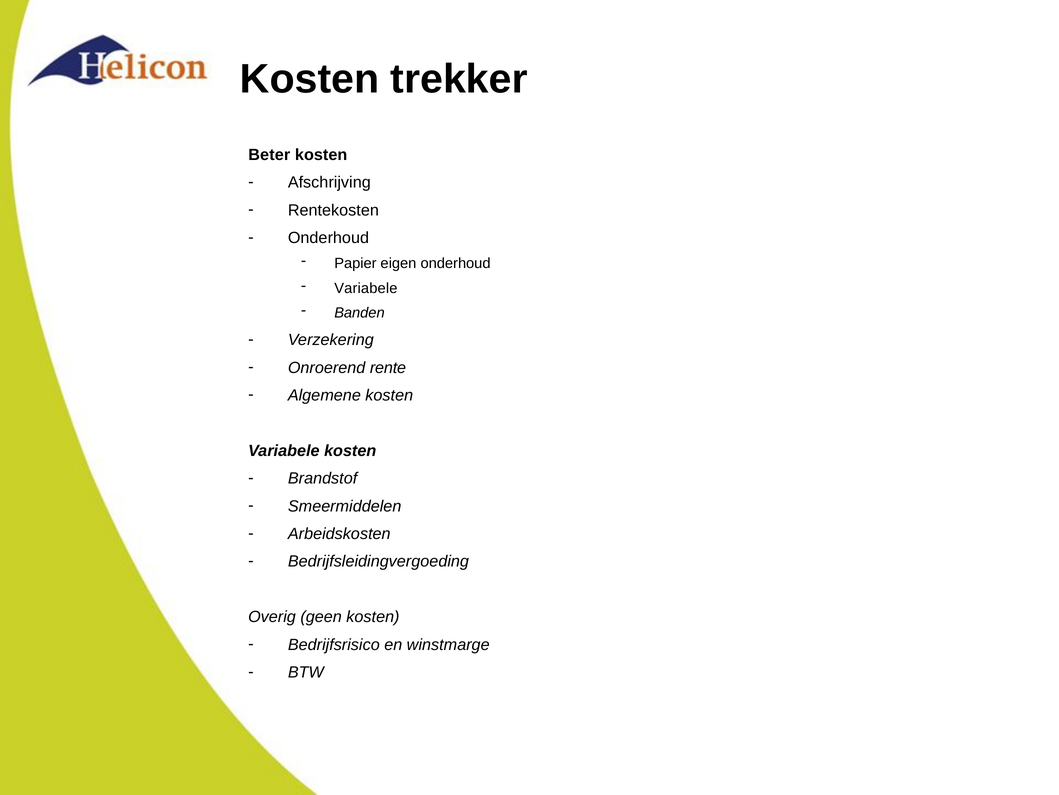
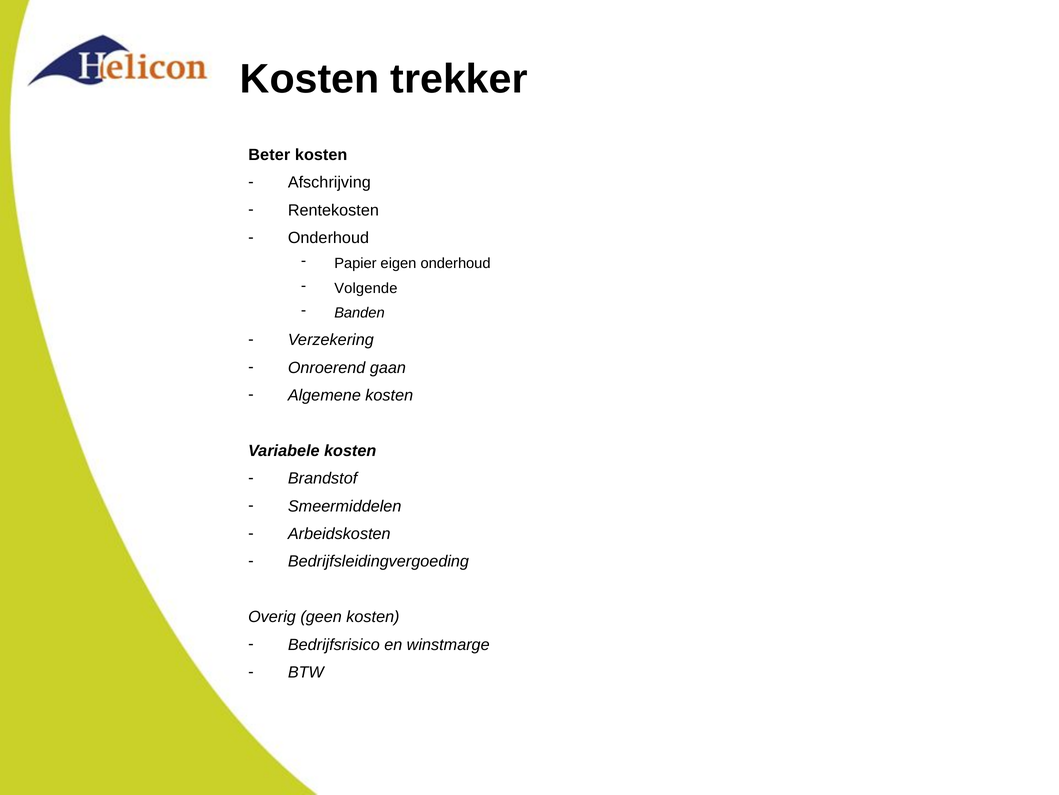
Variabele at (366, 288): Variabele -> Volgende
rente: rente -> gaan
